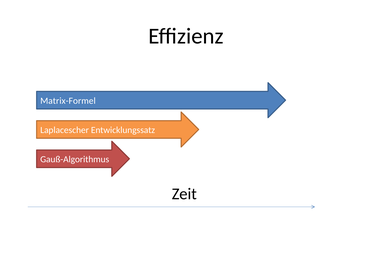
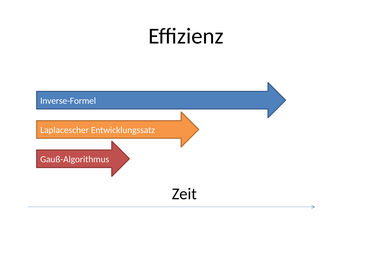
Matrix-Formel: Matrix-Formel -> Inverse-Formel
